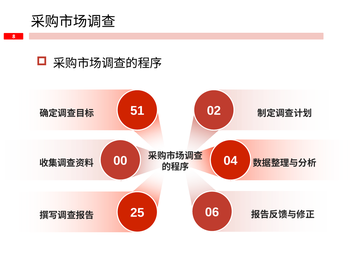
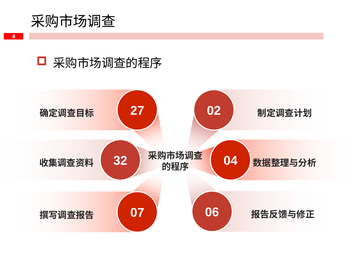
51: 51 -> 27
00: 00 -> 32
25: 25 -> 07
